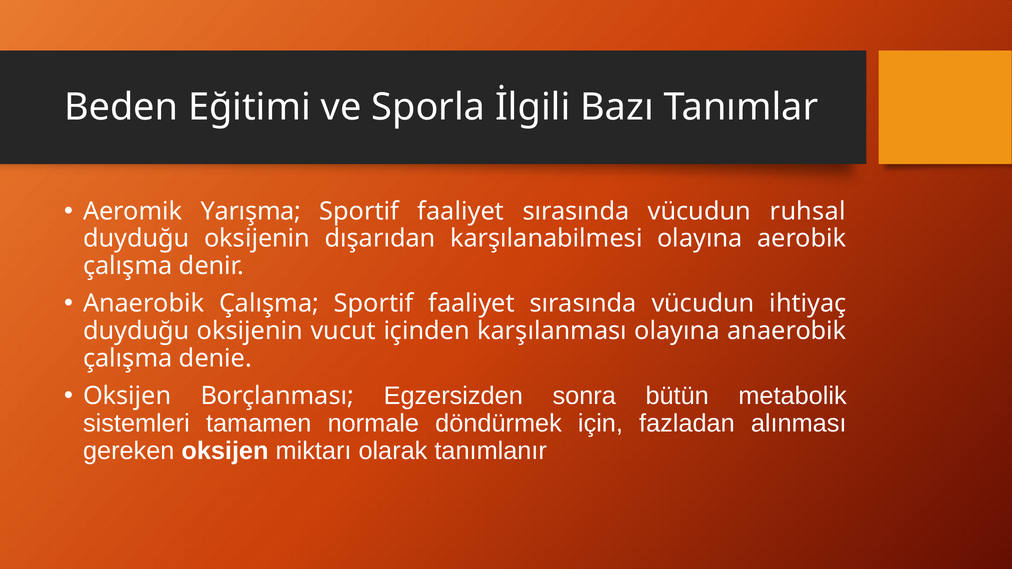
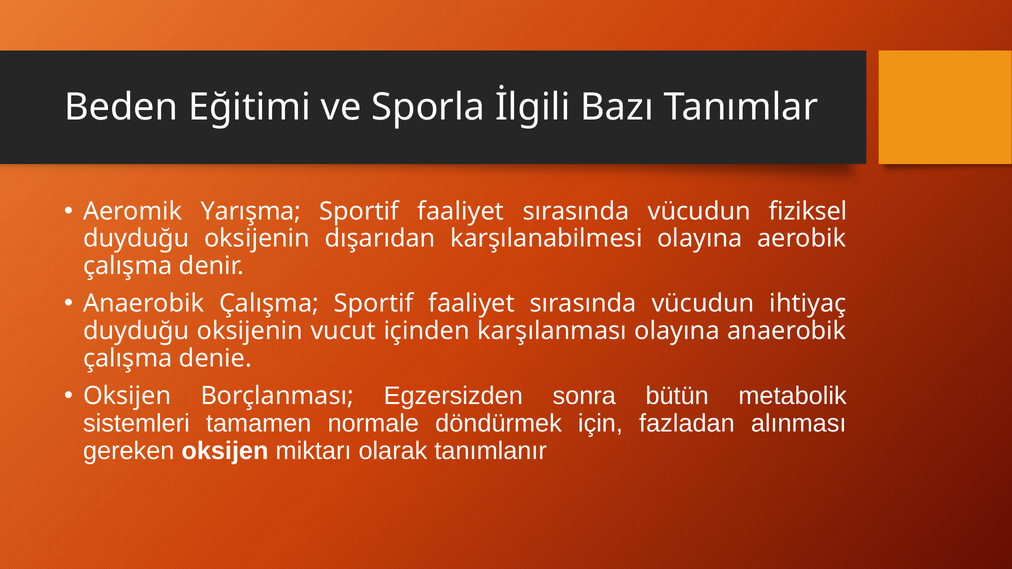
ruhsal: ruhsal -> fiziksel
